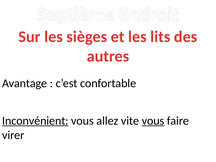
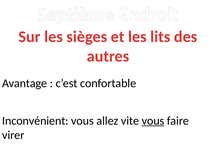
Inconvénient underline: present -> none
